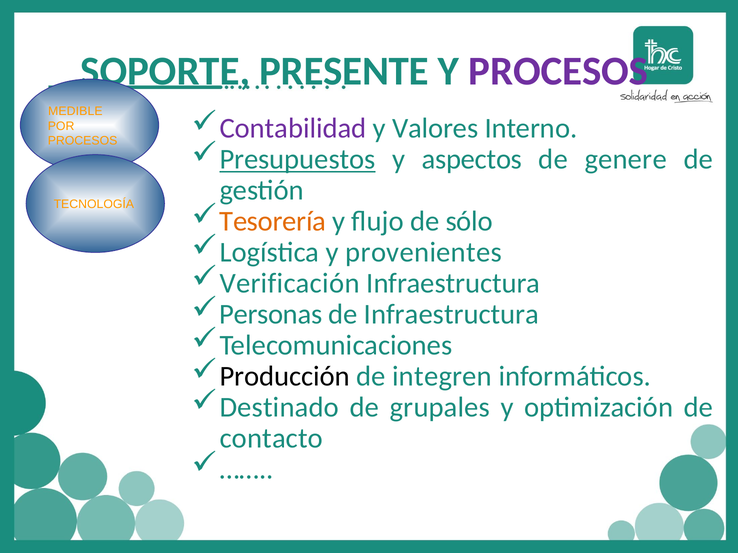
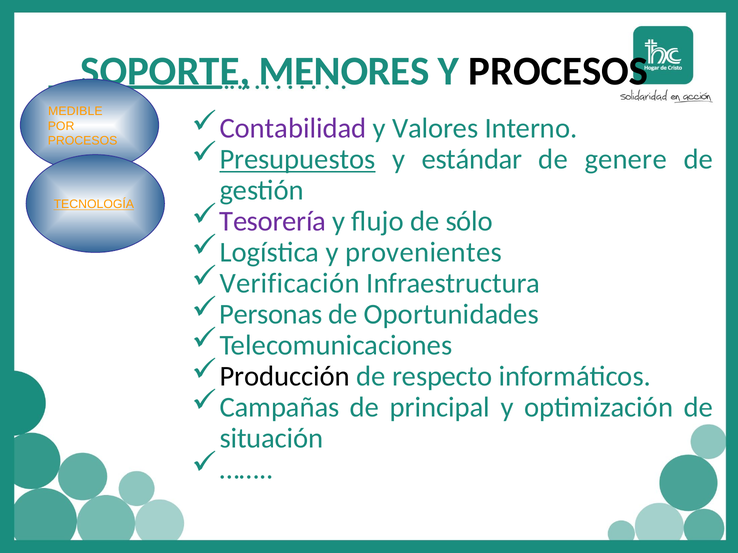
PRESENTE: PRESENTE -> MENORES
PROCESOS at (558, 71) colour: purple -> black
aspectos: aspectos -> estándar
TECNOLOGÍA underline: none -> present
Tesorería colour: orange -> purple
de Infraestructura: Infraestructura -> Oportunidades
integren: integren -> respecto
Destinado: Destinado -> Campañas
grupales: grupales -> principal
contacto: contacto -> situación
